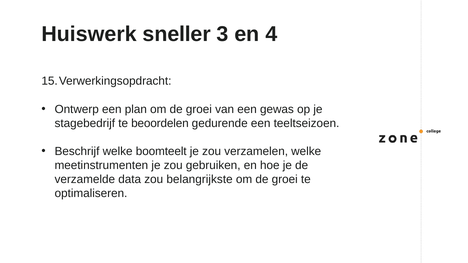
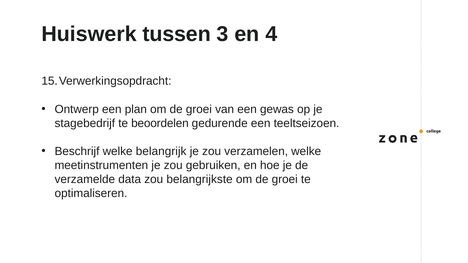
sneller: sneller -> tussen
boomteelt: boomteelt -> belangrijk
